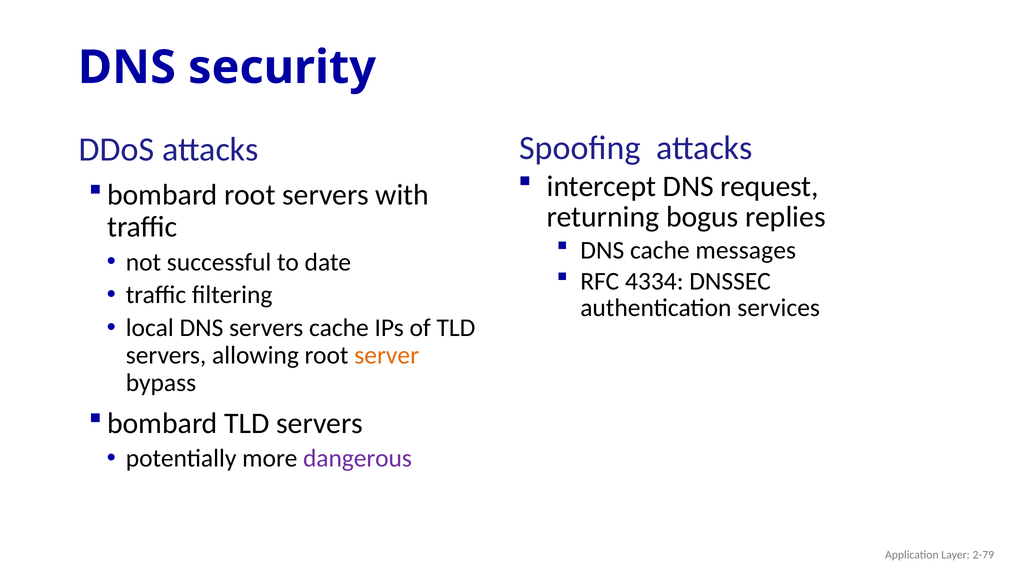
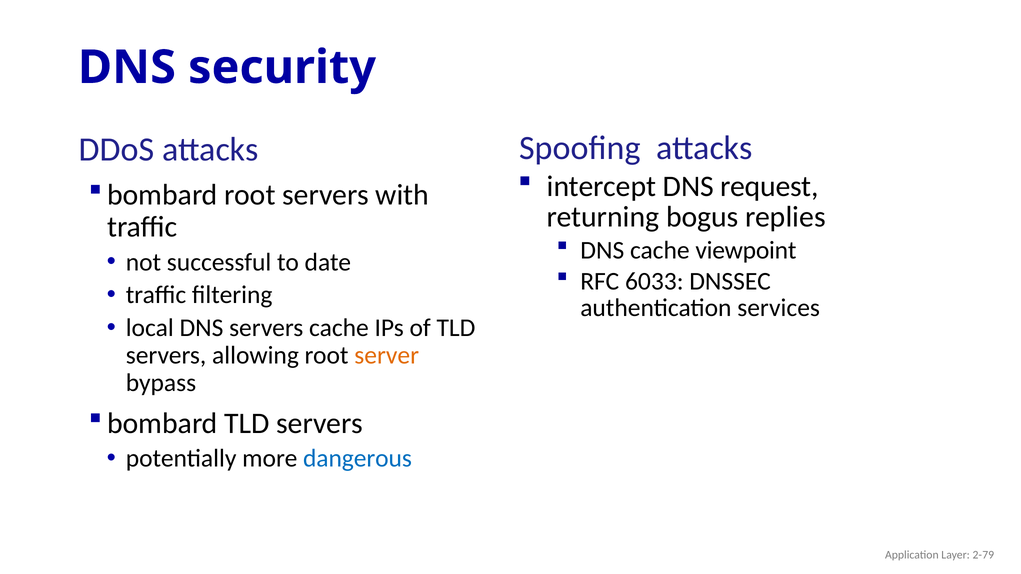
messages: messages -> viewpoint
4334: 4334 -> 6033
dangerous colour: purple -> blue
